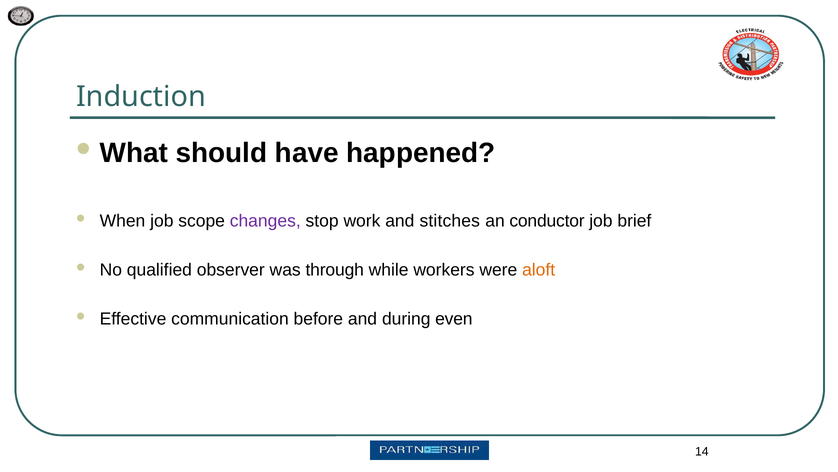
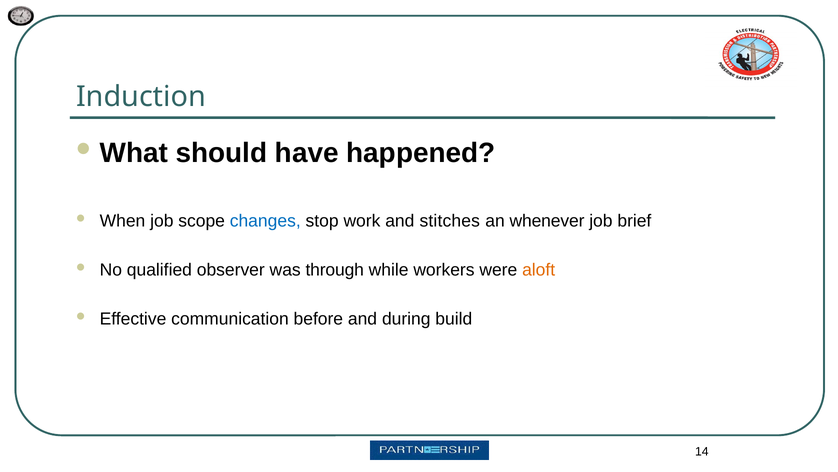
changes colour: purple -> blue
conductor: conductor -> whenever
even: even -> build
